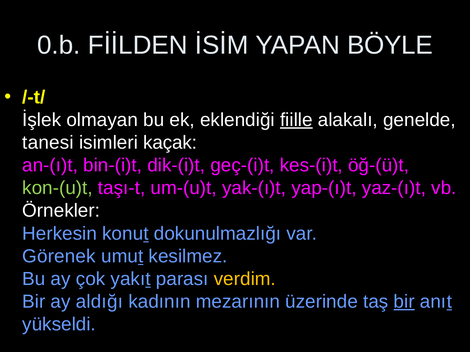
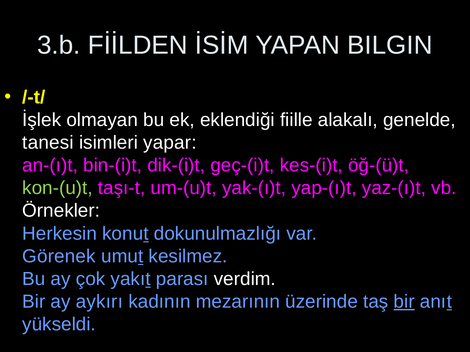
0.b: 0.b -> 3.b
BÖYLE: BÖYLE -> BILGIN
fiille underline: present -> none
kaçak: kaçak -> yapar
verdim colour: yellow -> white
aldığı: aldığı -> aykırı
